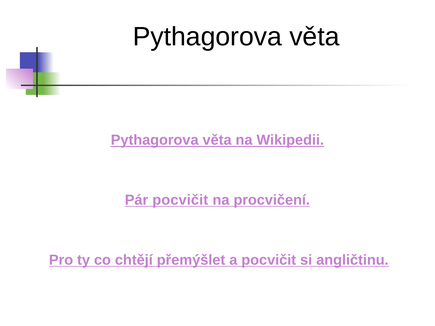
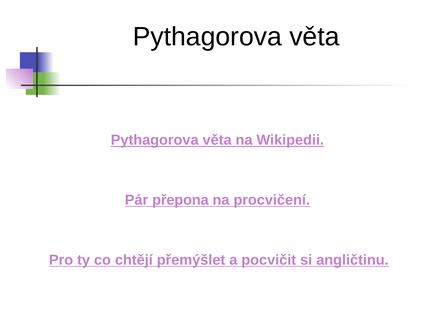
Pár pocvičit: pocvičit -> přepona
